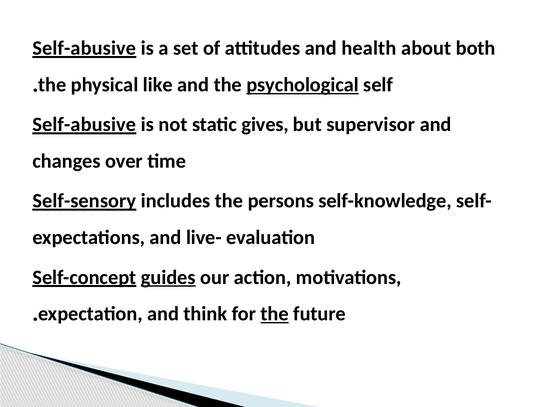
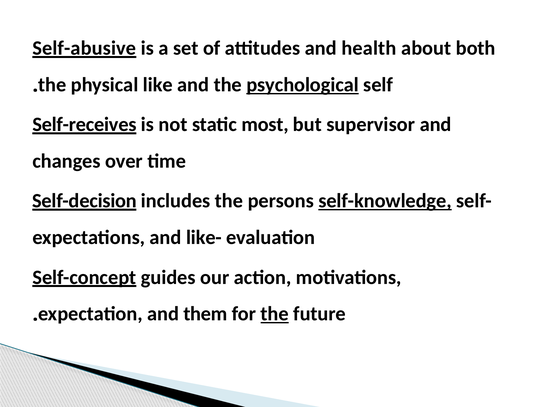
Self-abusive at (84, 124): Self-abusive -> Self-receives
gives: gives -> most
Self-sensory: Self-sensory -> Self-decision
self-knowledge underline: none -> present
live-: live- -> like-
guides underline: present -> none
think: think -> them
